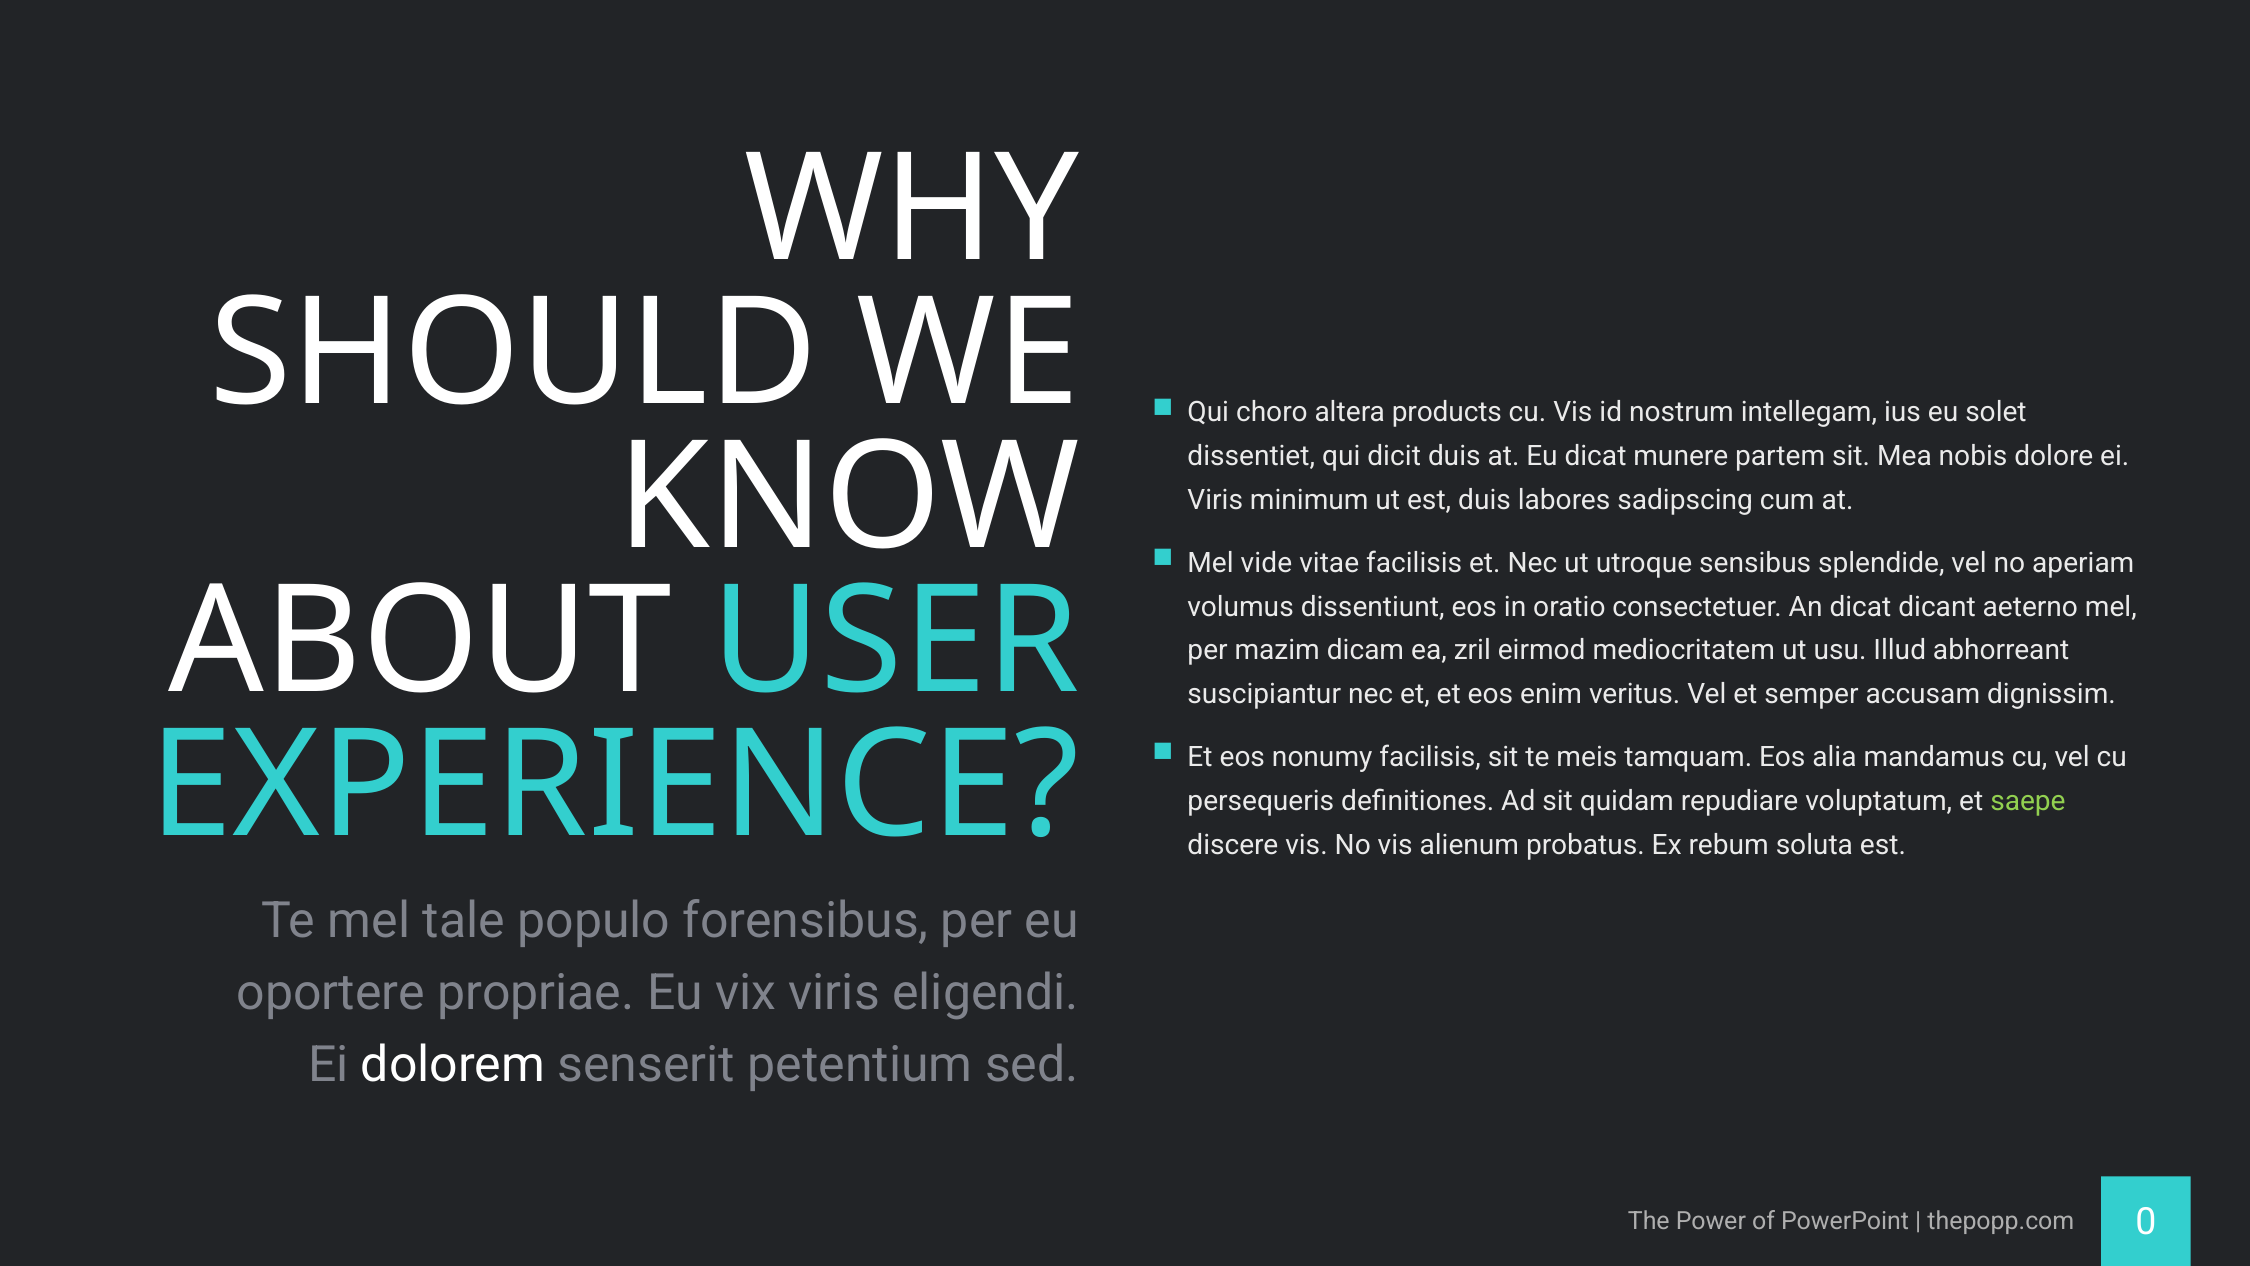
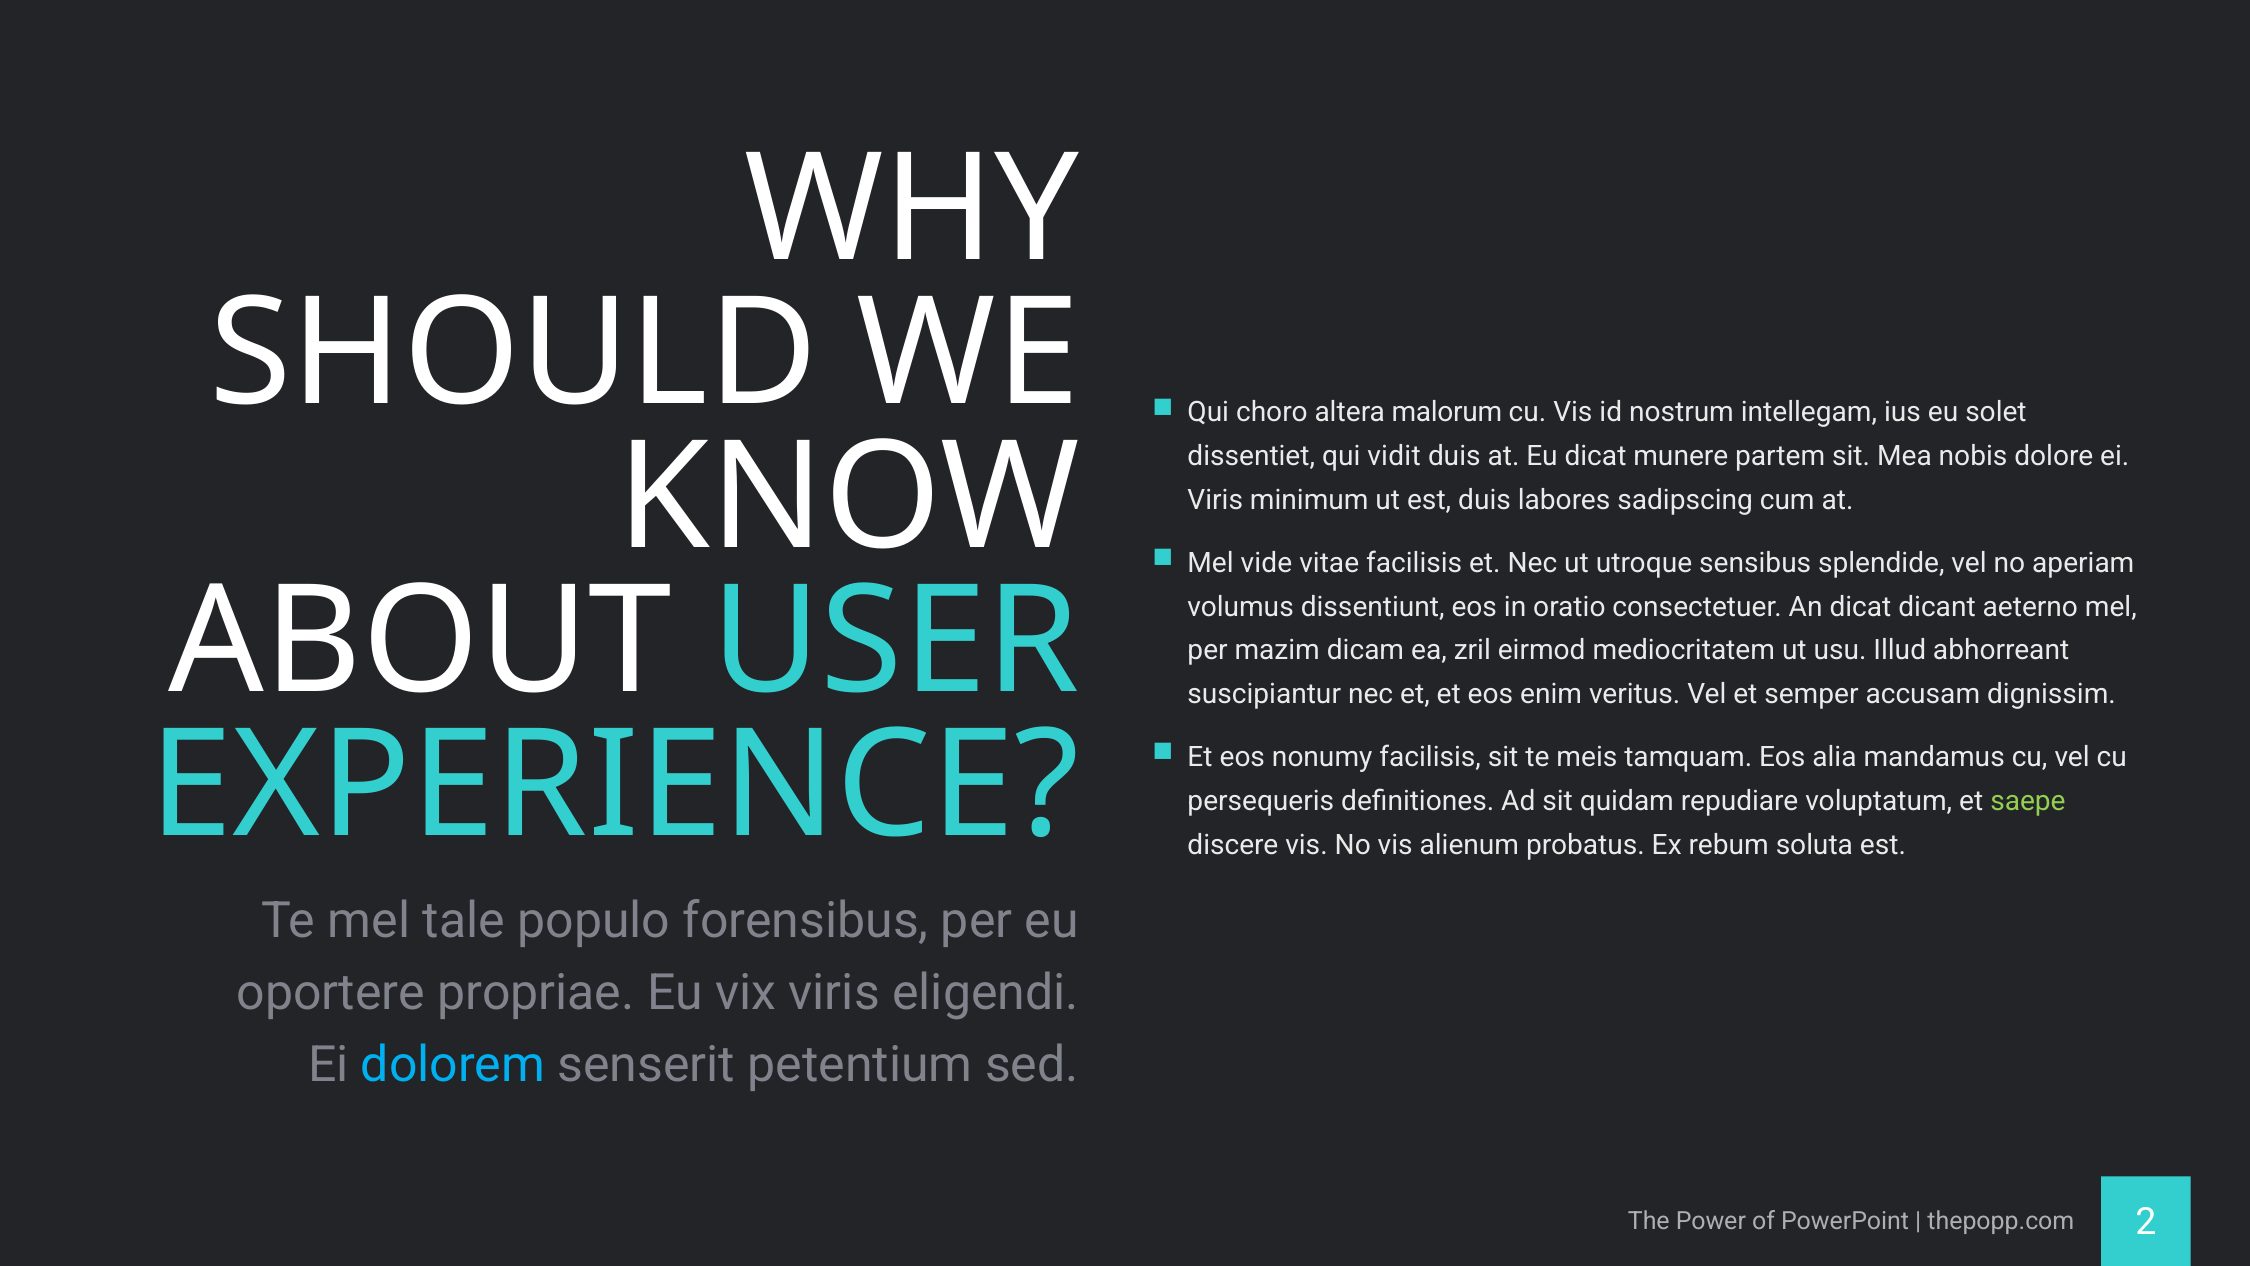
products: products -> malorum
dicit: dicit -> vidit
dolorem colour: white -> light blue
0: 0 -> 2
